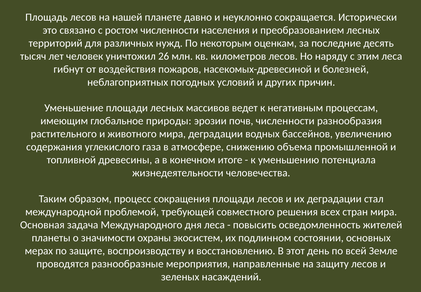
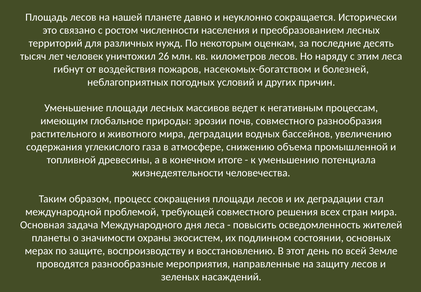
насекомых-древесиной: насекомых-древесиной -> насекомых-богатством
почв численности: численности -> совместного
